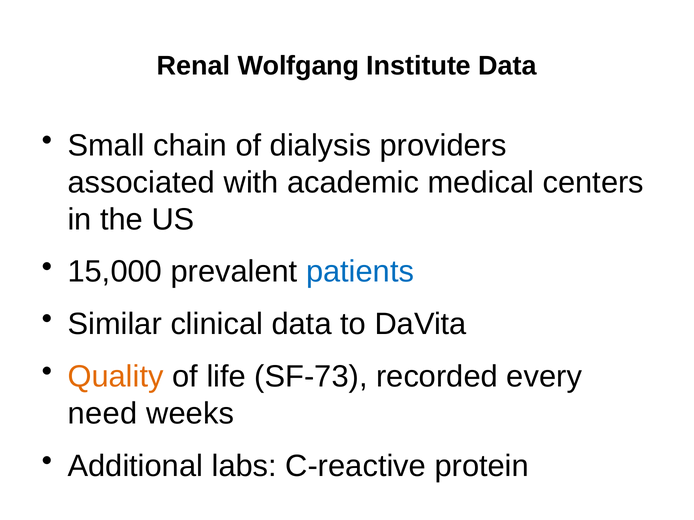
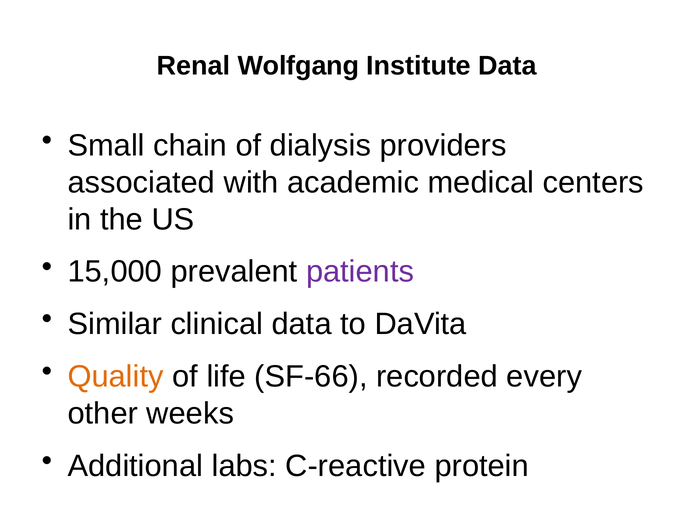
patients colour: blue -> purple
SF-73: SF-73 -> SF-66
need: need -> other
